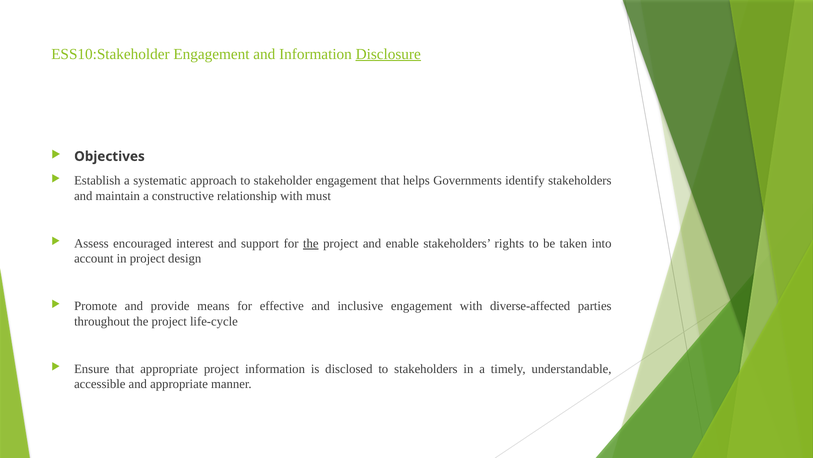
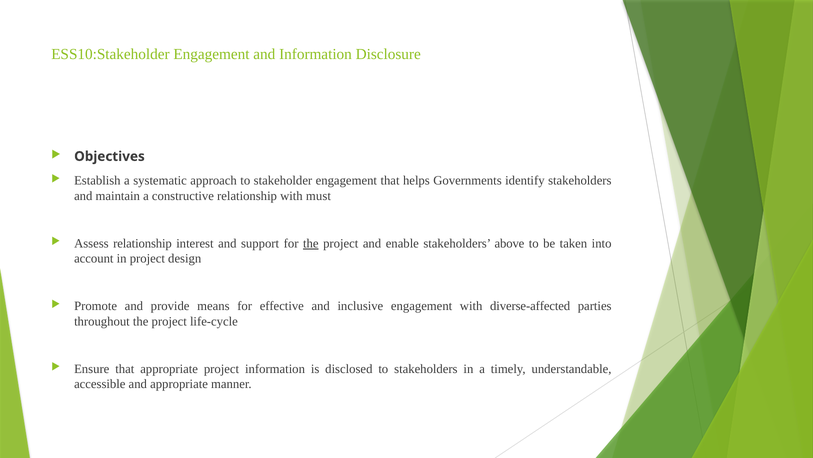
Disclosure underline: present -> none
Assess encouraged: encouraged -> relationship
rights: rights -> above
